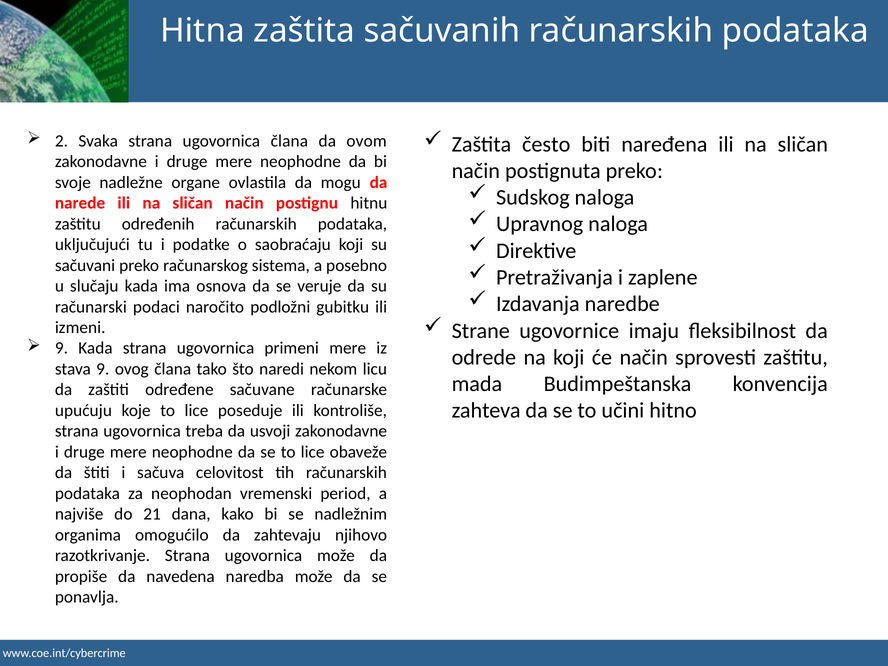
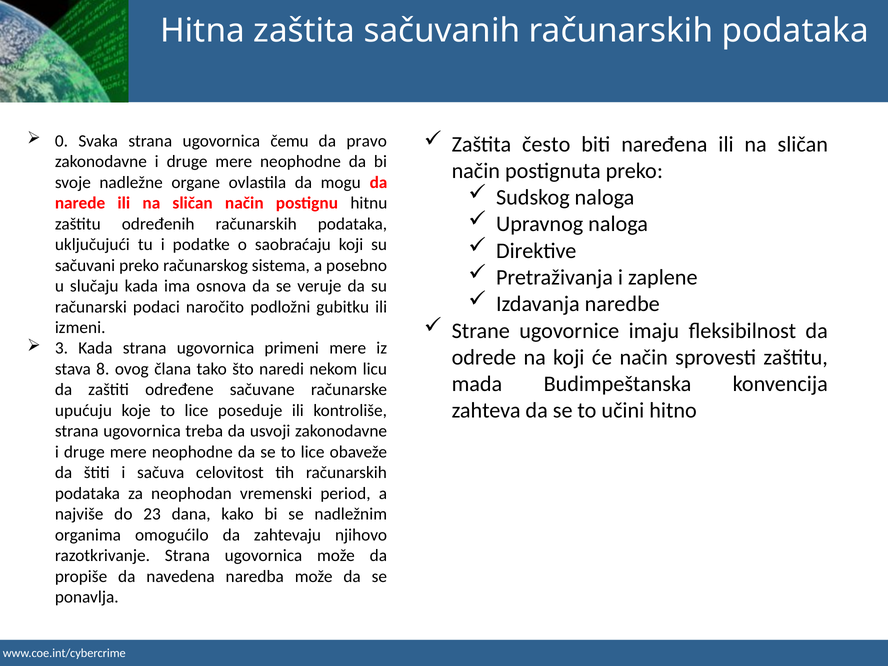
2: 2 -> 0
ugovornica člana: člana -> čemu
ovom: ovom -> pravo
9 at (61, 348): 9 -> 3
stava 9: 9 -> 8
21: 21 -> 23
